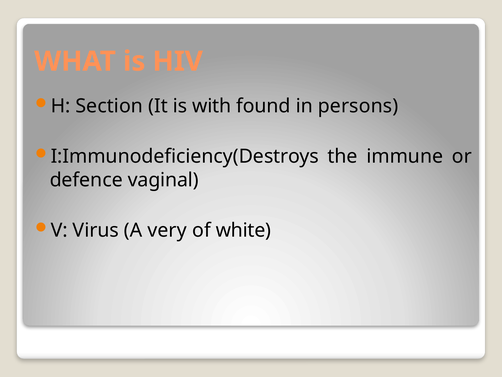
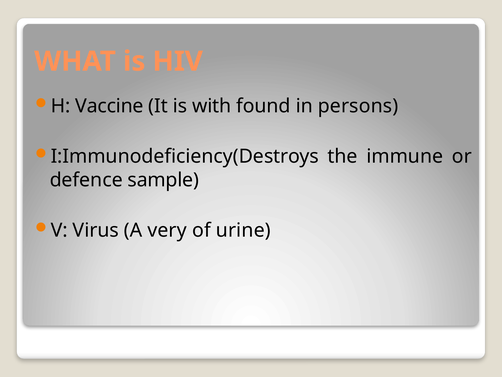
Section: Section -> Vaccine
vaginal: vaginal -> sample
white: white -> urine
